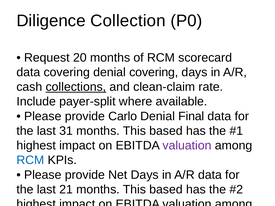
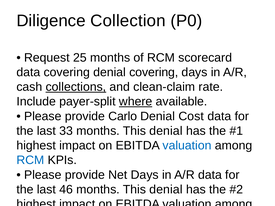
20: 20 -> 25
where underline: none -> present
Denial Final: Final -> Cost
31: 31 -> 33
based at (166, 131): based -> denial
valuation at (187, 146) colour: purple -> blue
21: 21 -> 46
based at (166, 190): based -> denial
